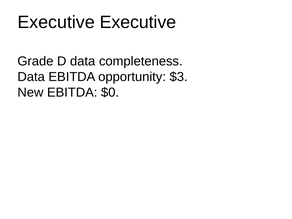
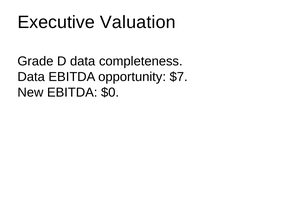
Executive Executive: Executive -> Valuation
$3: $3 -> $7
